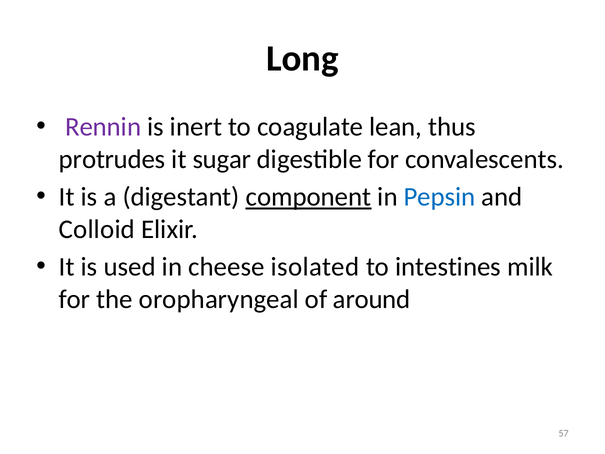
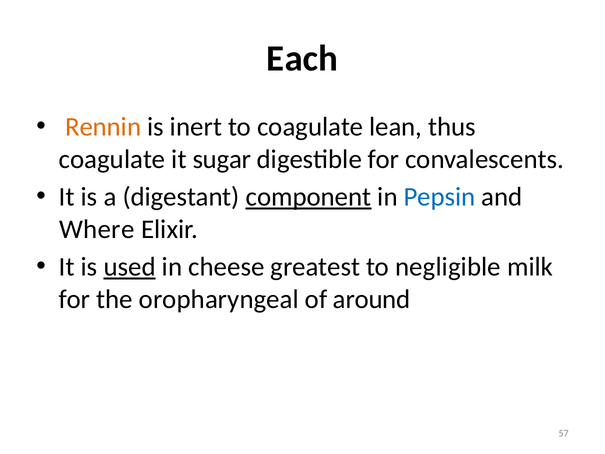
Long: Long -> Each
Rennin colour: purple -> orange
protrudes at (112, 159): protrudes -> coagulate
Colloid: Colloid -> Where
used underline: none -> present
isolated: isolated -> greatest
intestines: intestines -> negligible
